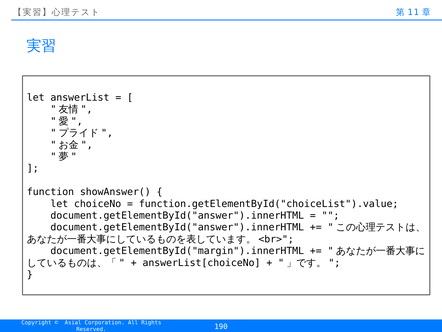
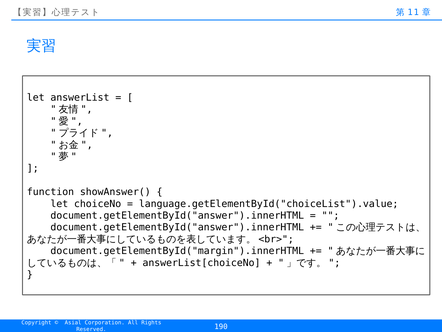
function.getElementById("choiceList").value: function.getElementById("choiceList").value -> language.getElementById("choiceList").value
